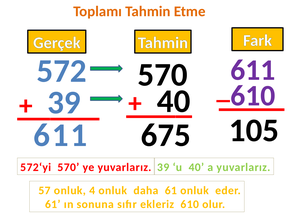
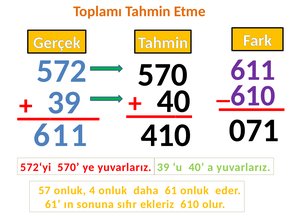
675: 675 -> 410
105: 105 -> 071
